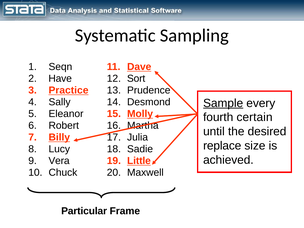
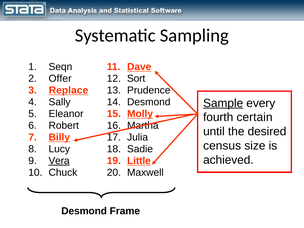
Have: Have -> Offer
Practice: Practice -> Replace
replace: replace -> census
Vera underline: none -> present
Particular at (84, 211): Particular -> Desmond
